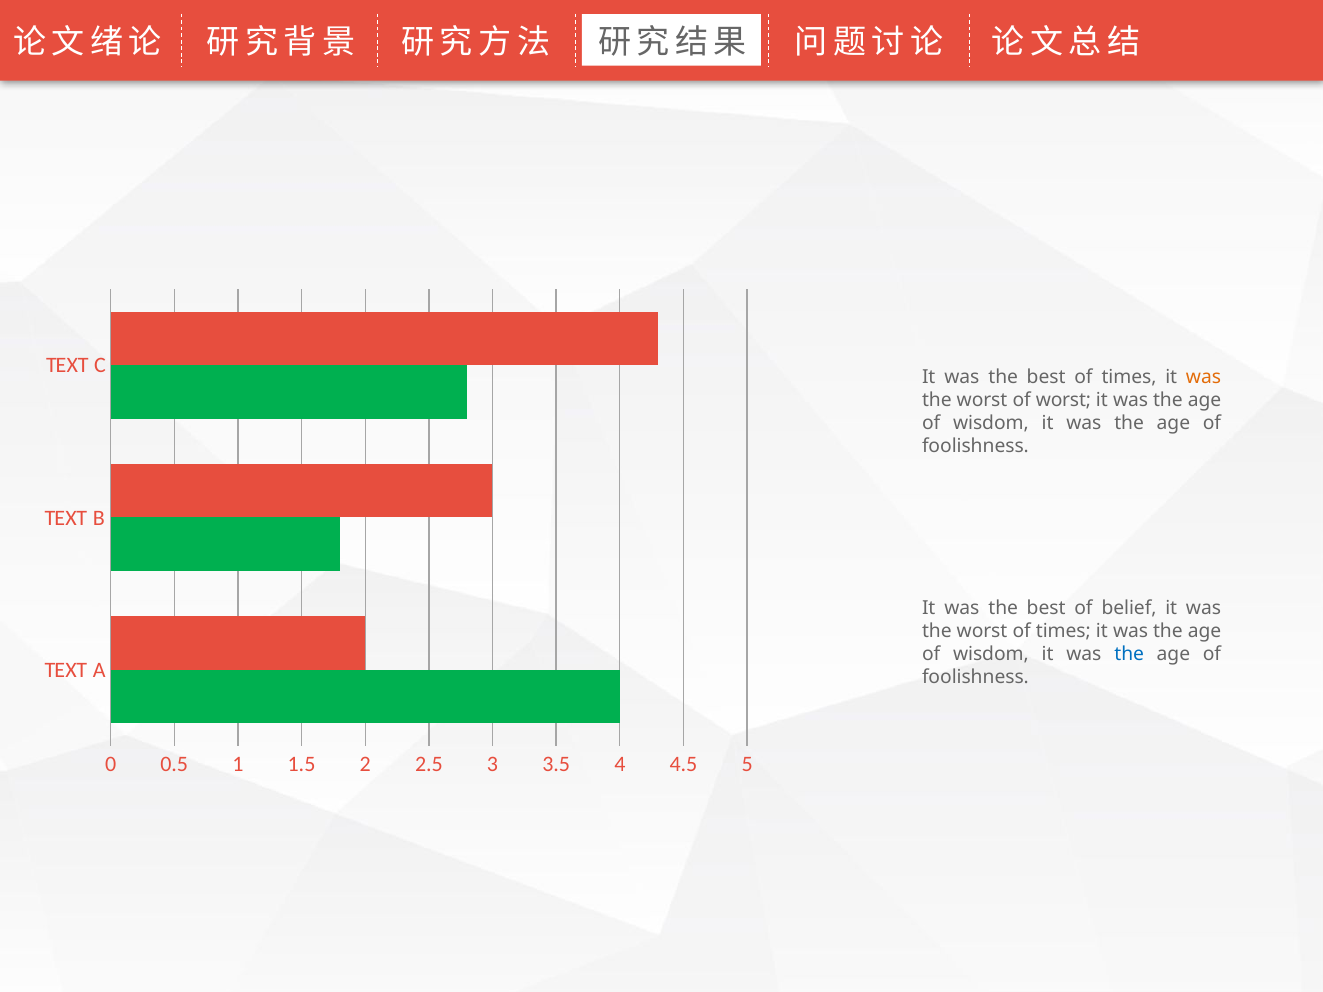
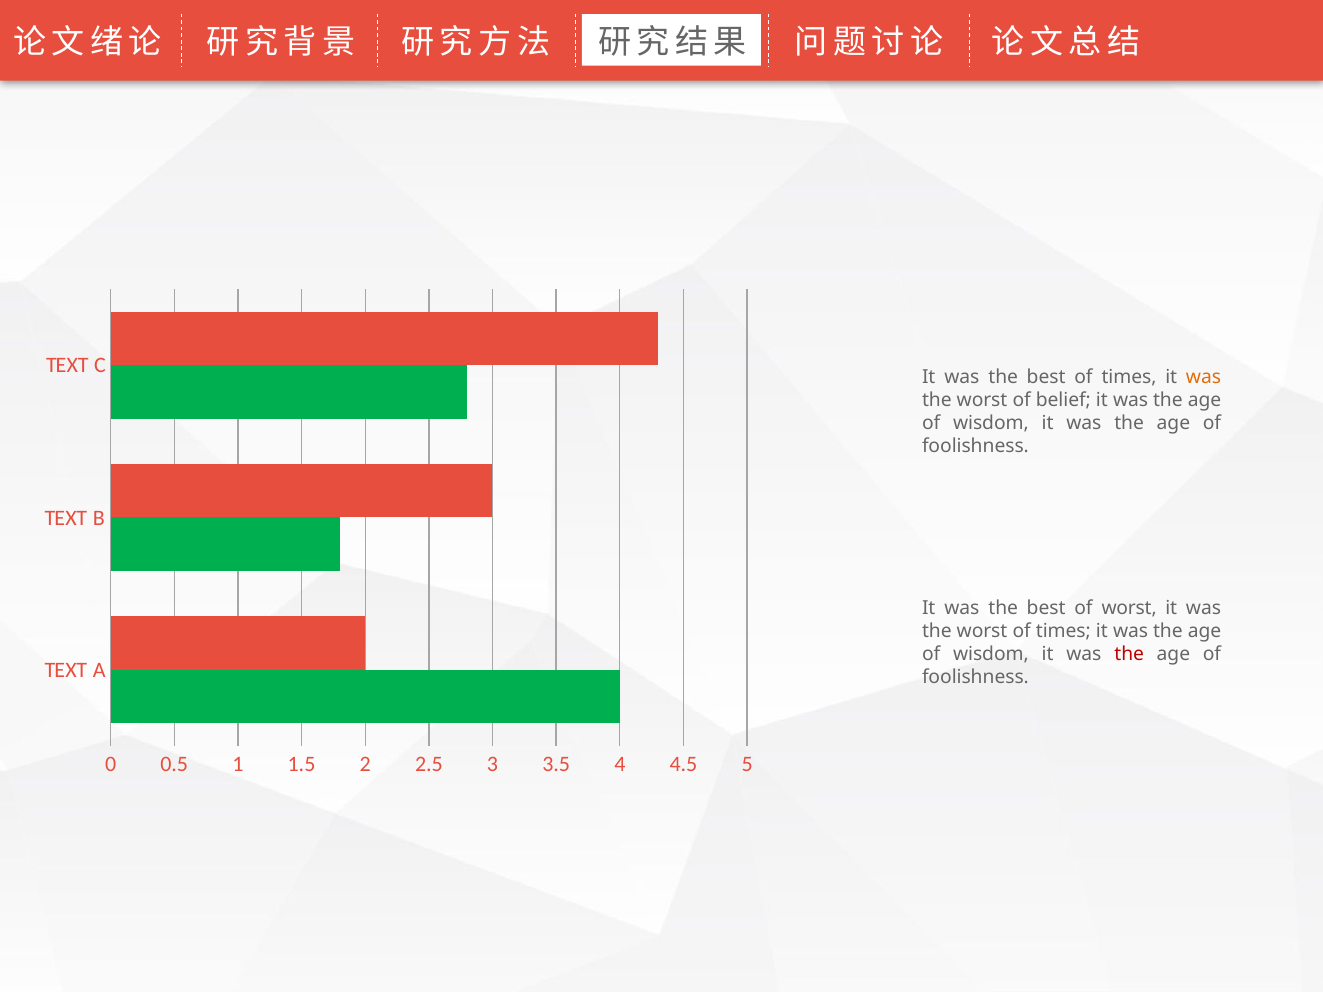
of worst: worst -> belief
of belief: belief -> worst
the at (1129, 654) colour: blue -> red
